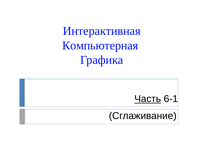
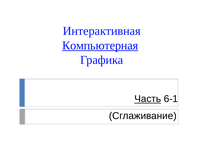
Компьютерная underline: none -> present
